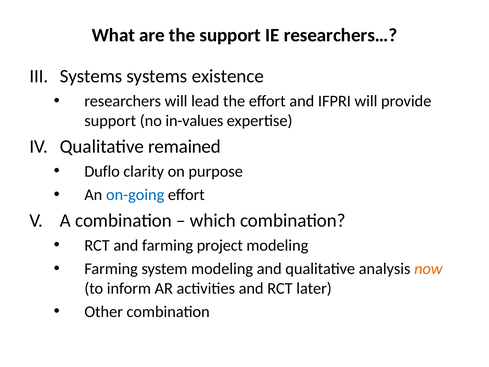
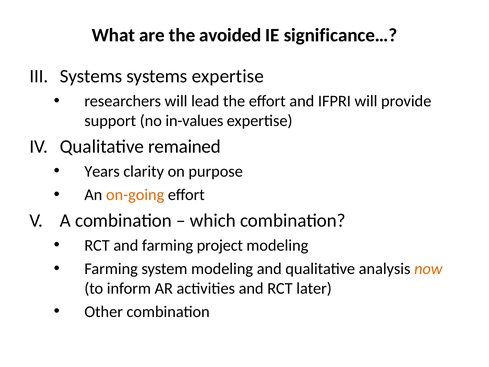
the support: support -> avoided
researchers…: researchers… -> significance…
systems existence: existence -> expertise
Duflo: Duflo -> Years
on-going colour: blue -> orange
